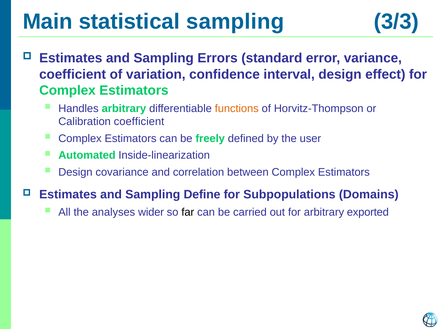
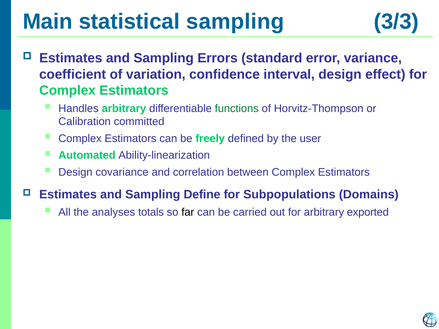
functions colour: orange -> green
Calibration coefficient: coefficient -> committed
Inside‑linearization: Inside‑linearization -> Ability‑linearization
wider: wider -> totals
